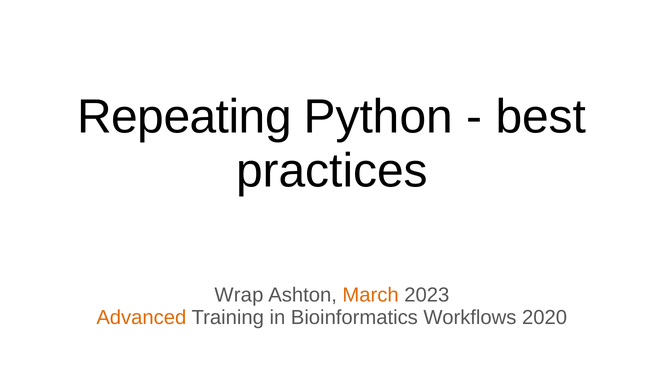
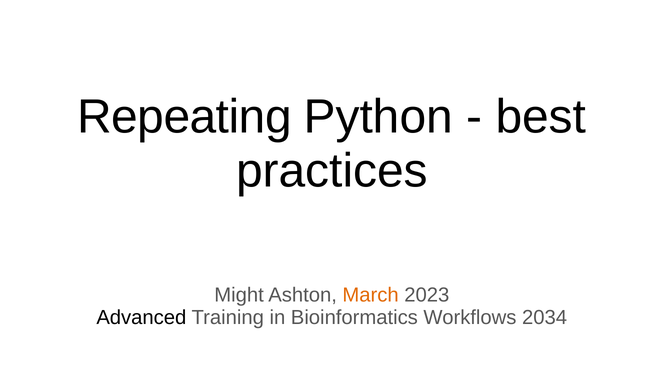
Wrap: Wrap -> Might
Advanced colour: orange -> black
2020: 2020 -> 2034
